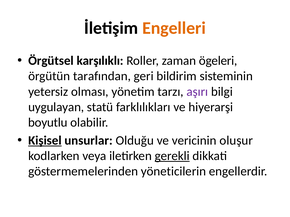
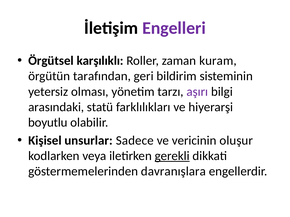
Engelleri colour: orange -> purple
ögeleri: ögeleri -> kuram
uygulayan: uygulayan -> arasındaki
Kişisel underline: present -> none
Olduğu: Olduğu -> Sadece
yöneticilerin: yöneticilerin -> davranışlara
